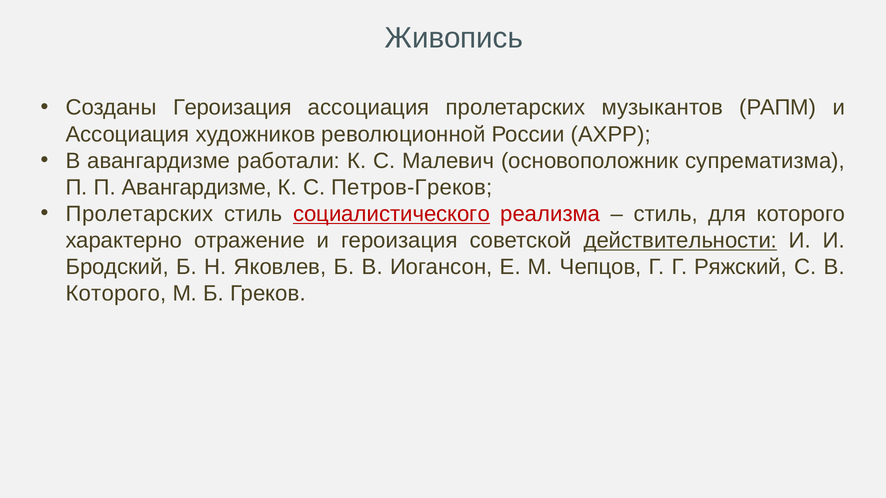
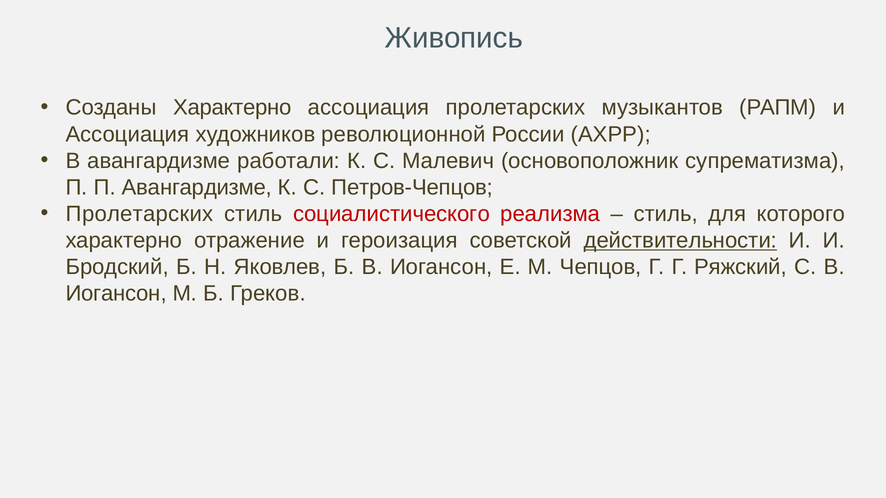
Созданы Героизация: Героизация -> Характерно
Петров-Греков: Петров-Греков -> Петров-Чепцов
социалистического underline: present -> none
Которого at (116, 294): Которого -> Иогансон
